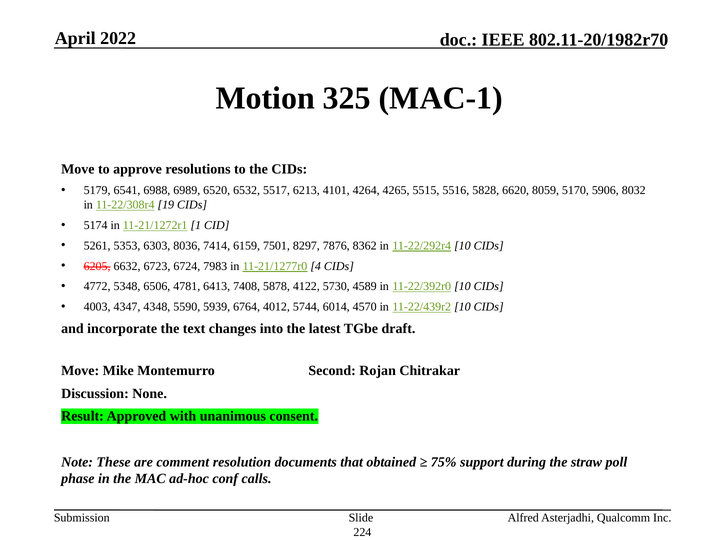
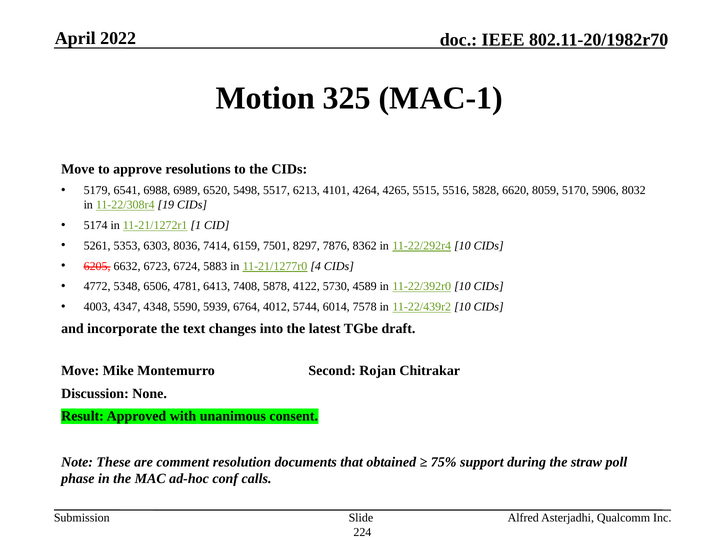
6532: 6532 -> 5498
7983: 7983 -> 5883
4570: 4570 -> 7578
